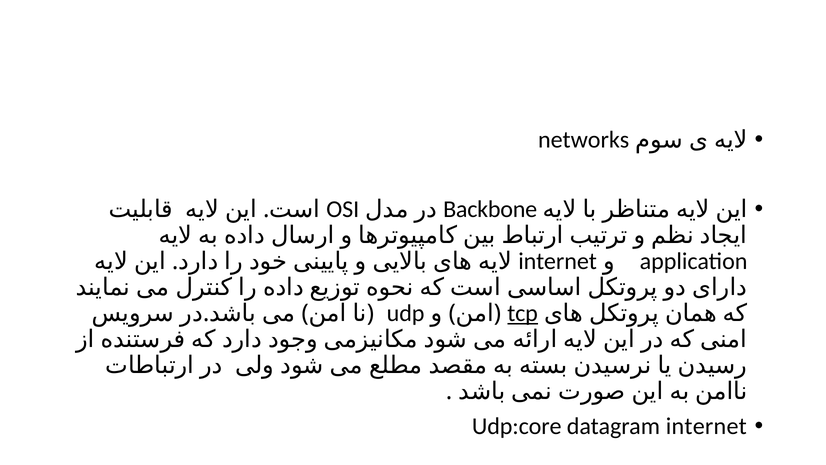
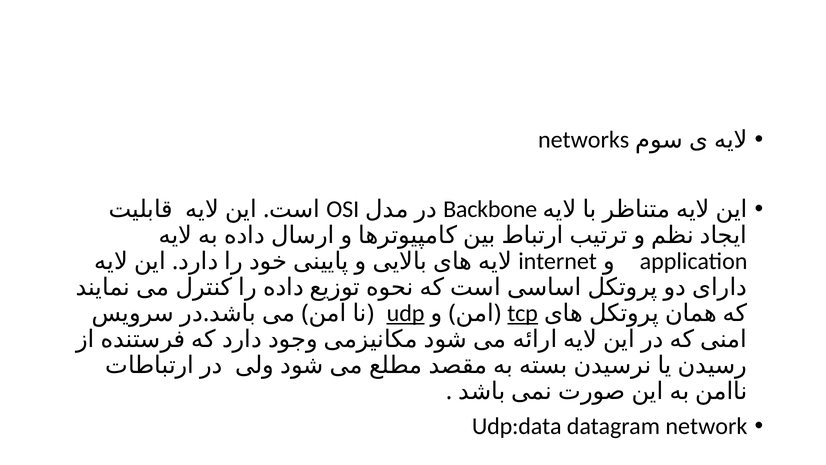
udp underline: none -> present
Udp:core: Udp:core -> Udp:data
datagram internet: internet -> network
